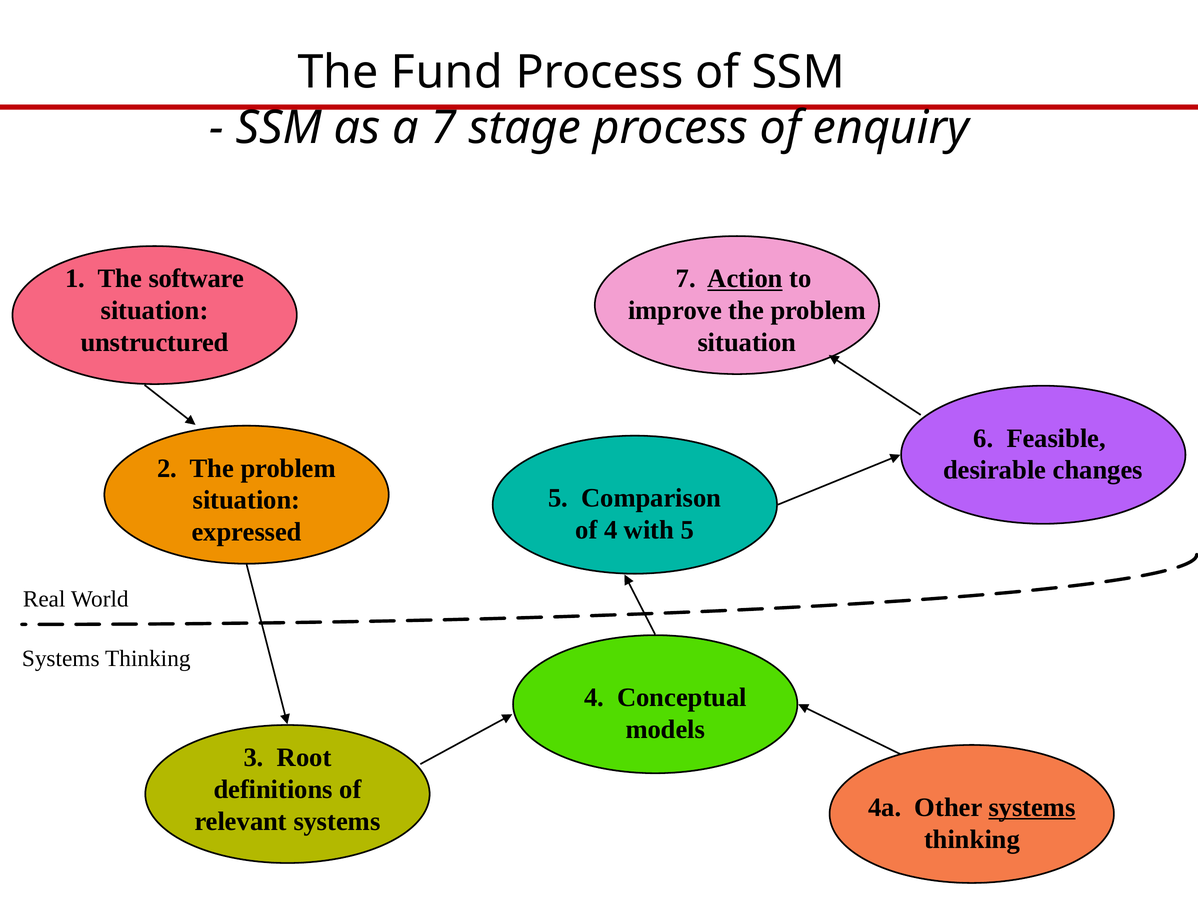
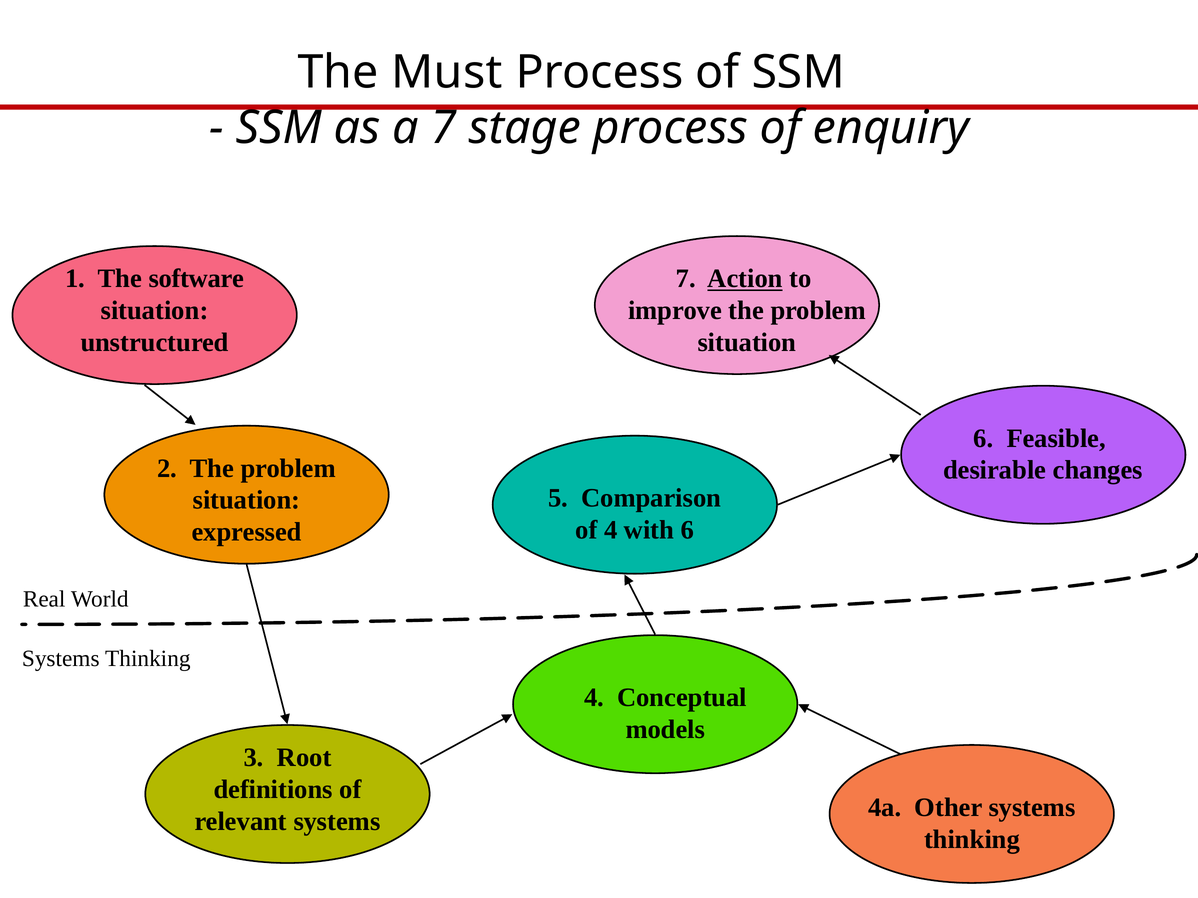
Fund: Fund -> Must
with 5: 5 -> 6
systems at (1032, 808) underline: present -> none
